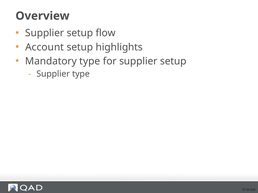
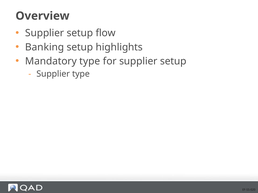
Account: Account -> Banking
